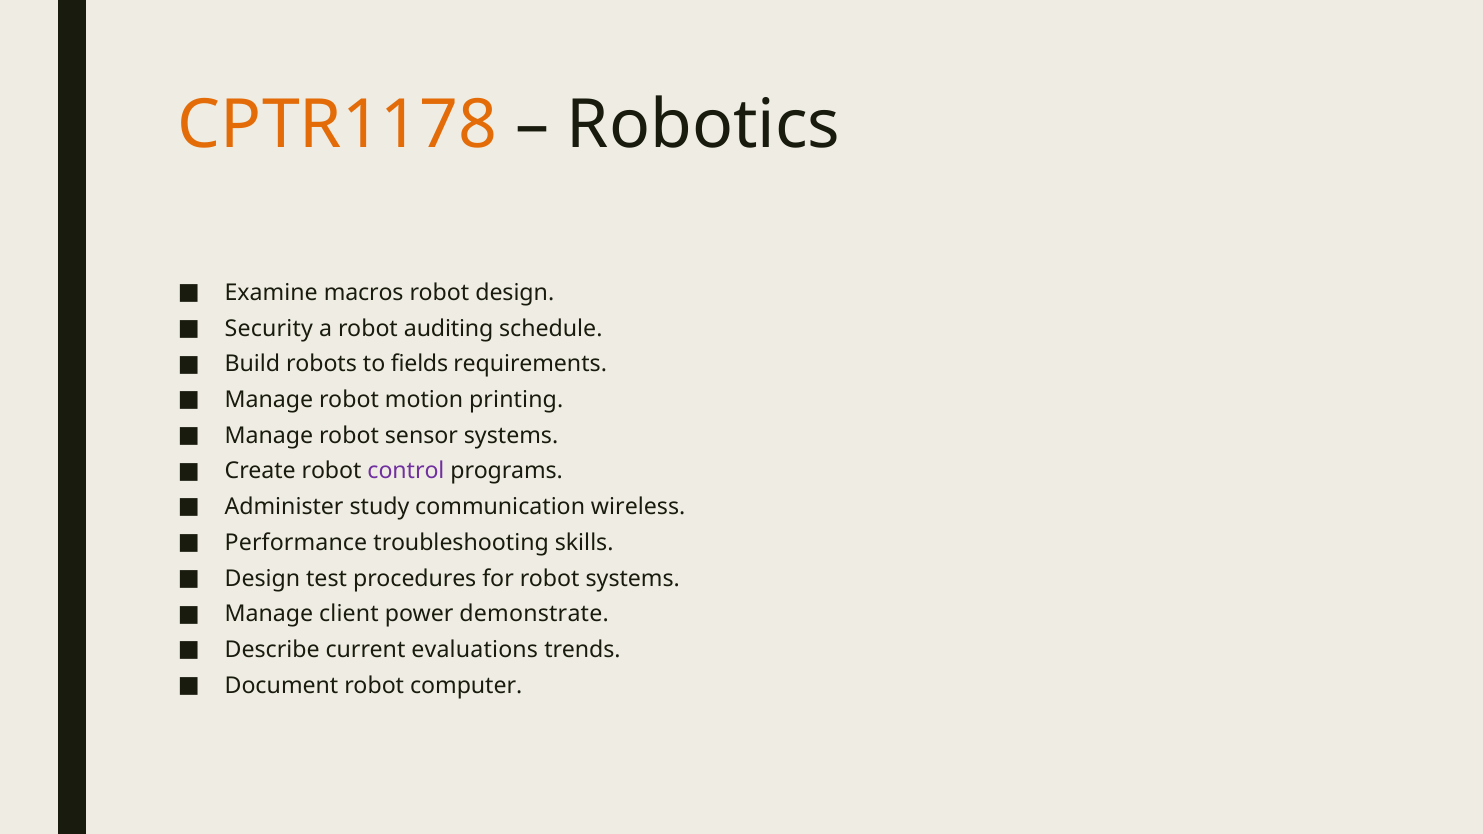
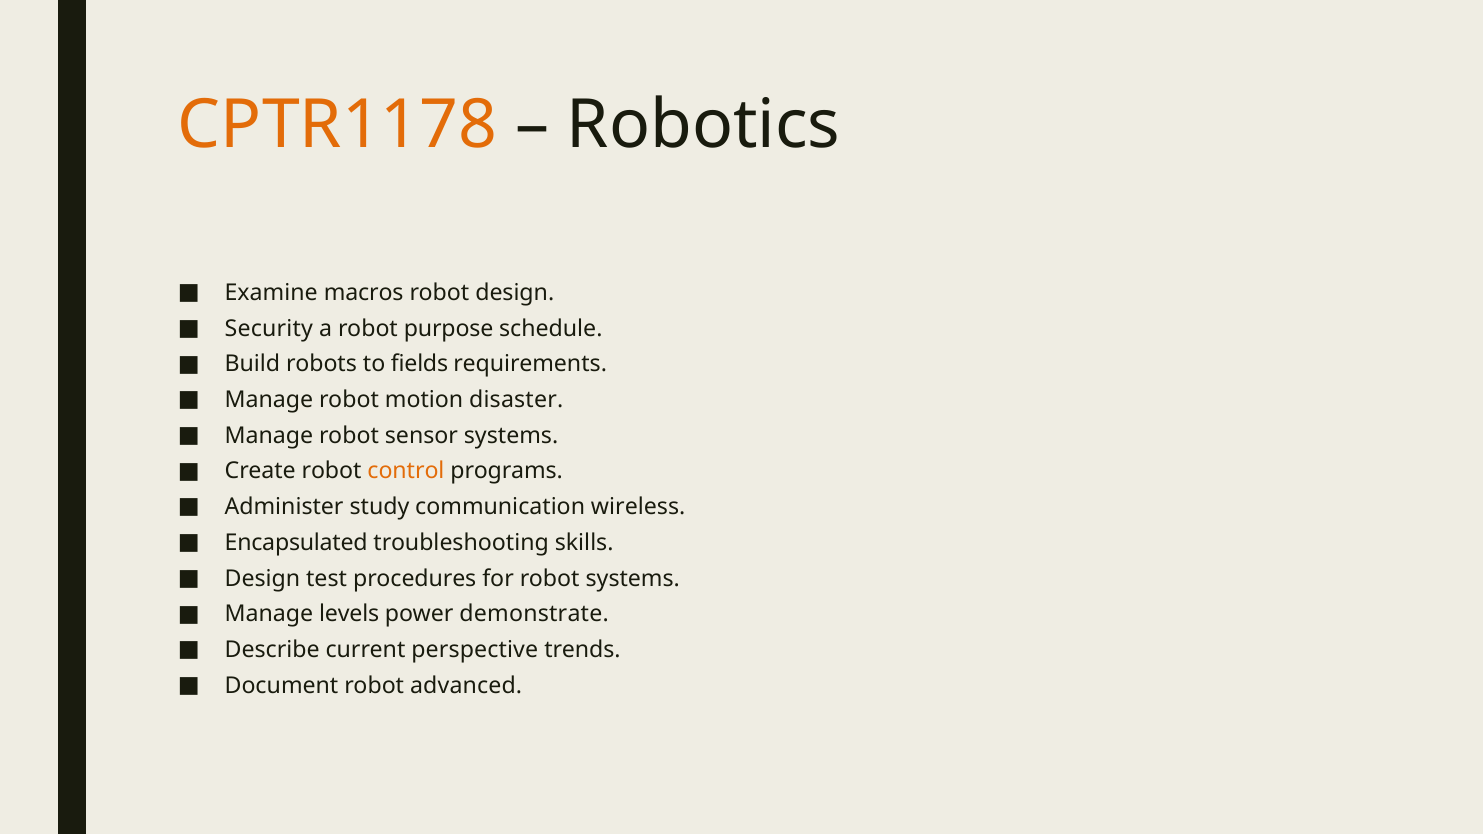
auditing: auditing -> purpose
printing: printing -> disaster
control colour: purple -> orange
Performance: Performance -> Encapsulated
client: client -> levels
evaluations: evaluations -> perspective
computer: computer -> advanced
